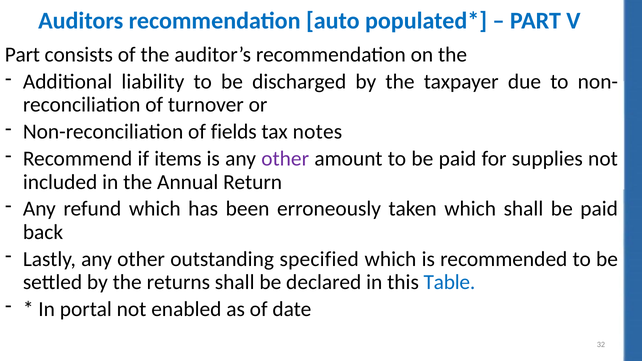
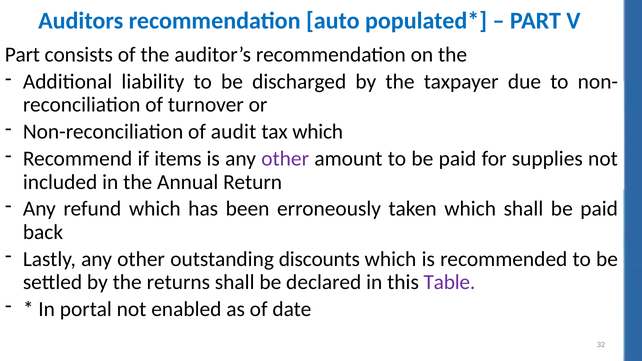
fields: fields -> audit
tax notes: notes -> which
specified: specified -> discounts
Table colour: blue -> purple
